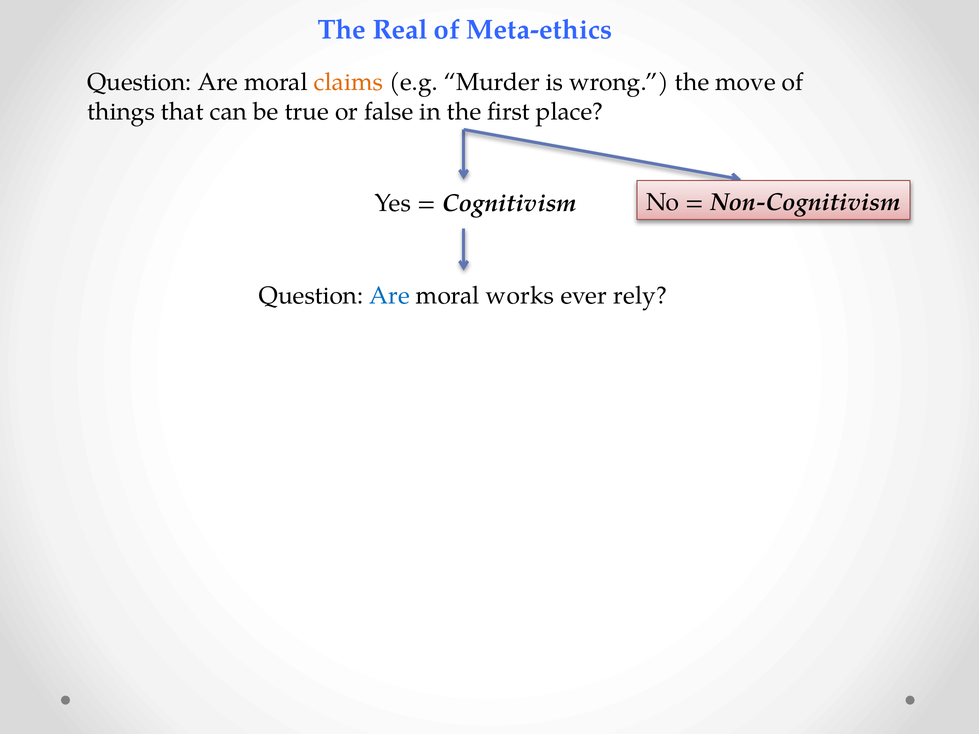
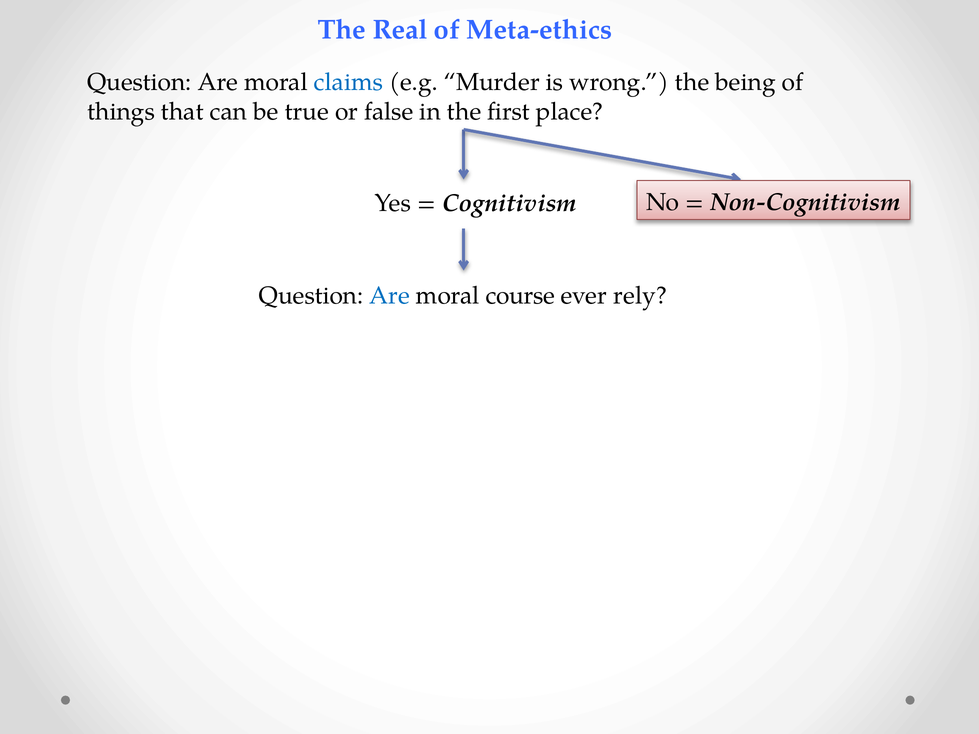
claims colour: orange -> blue
move: move -> being
works: works -> course
